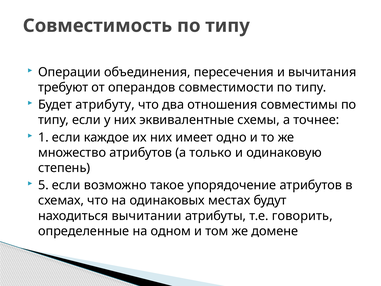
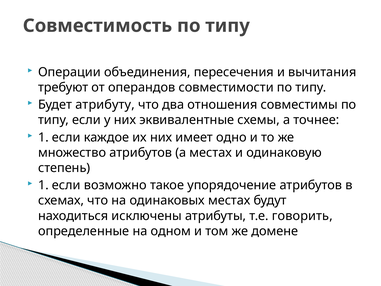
а только: только -> местах
5 at (43, 185): 5 -> 1
вычитании: вычитании -> исключены
